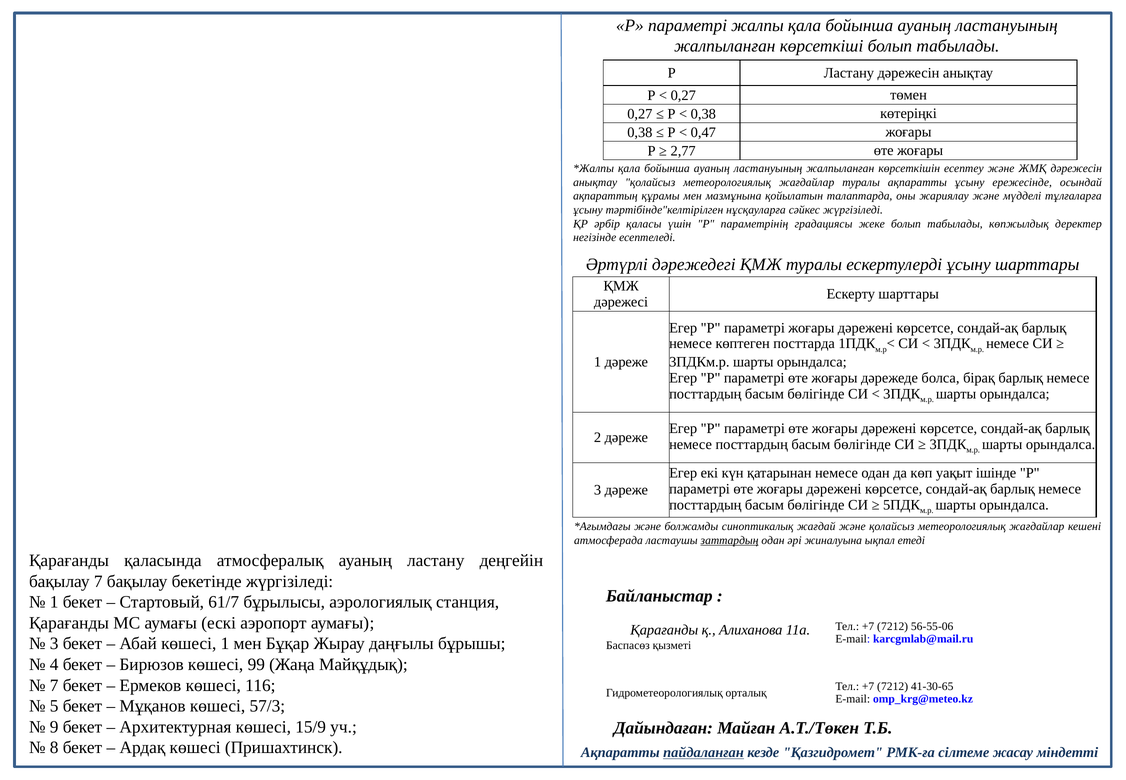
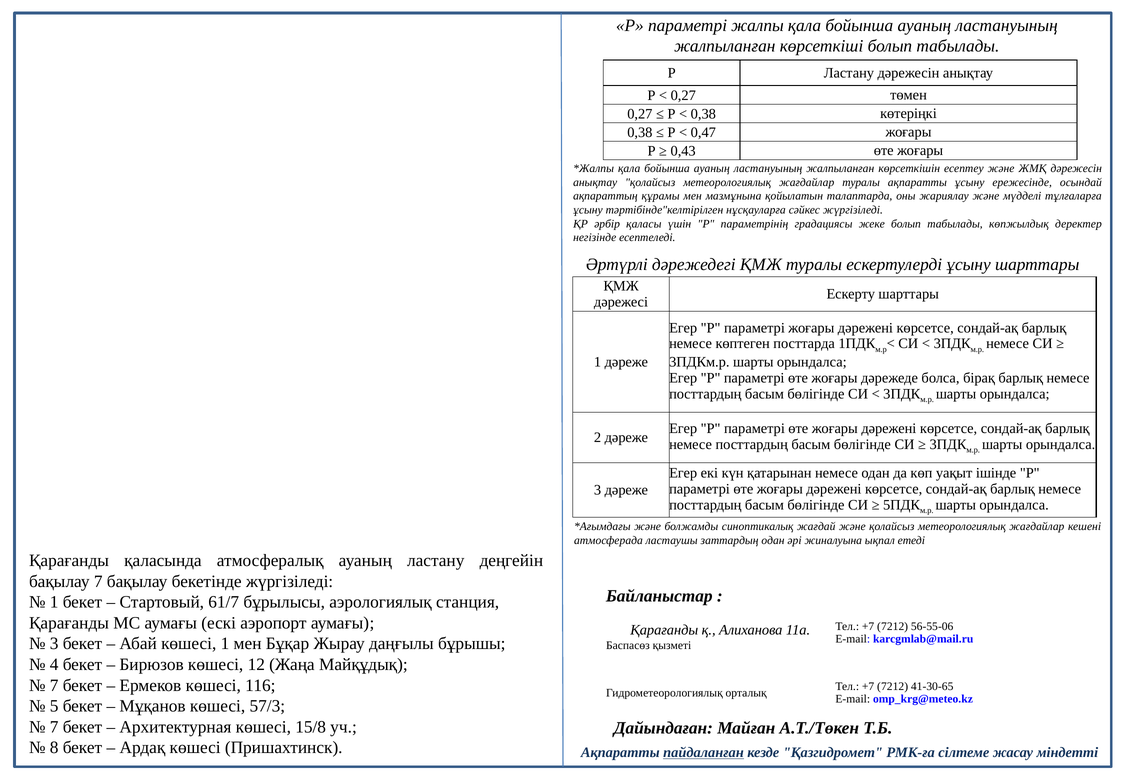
2,77: 2,77 -> 0,43
заттардың underline: present -> none
99: 99 -> 12
9 at (54, 726): 9 -> 7
15/9: 15/9 -> 15/8
